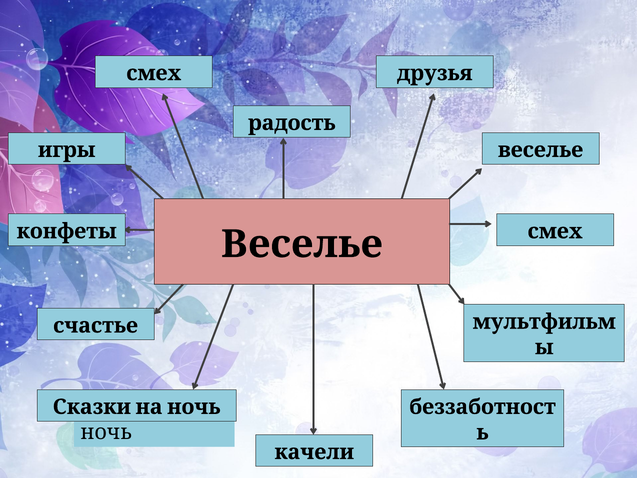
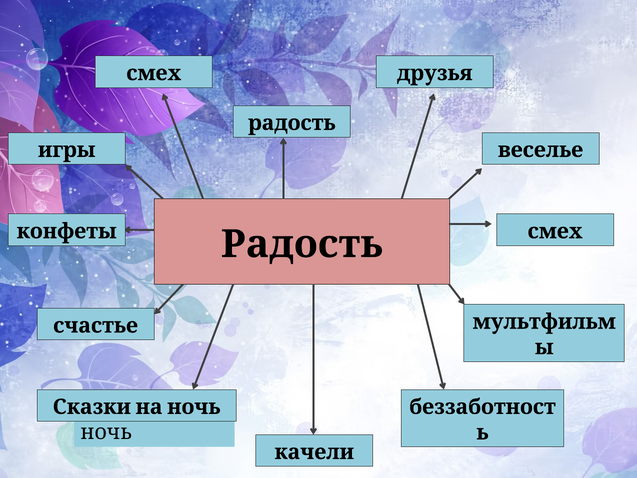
Веселье at (302, 244): Веселье -> Радость
